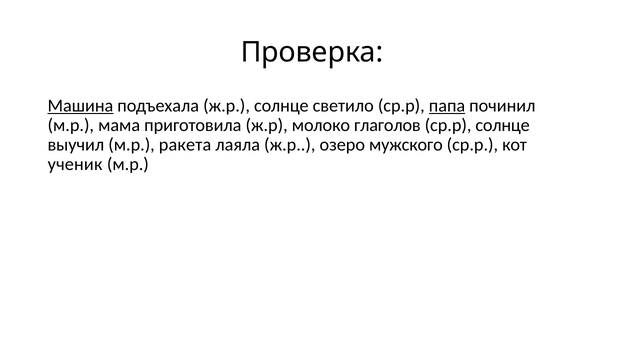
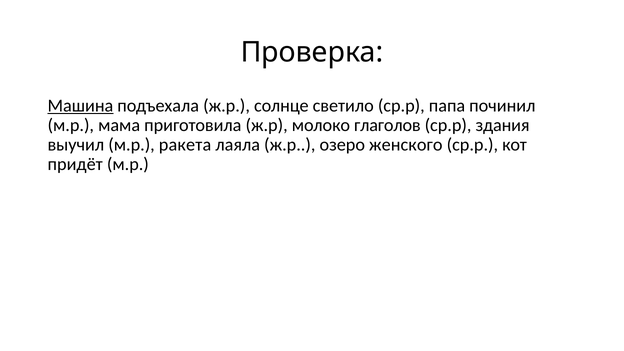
папа underline: present -> none
ср.р солнце: солнце -> здания
мужского: мужского -> женского
ученик: ученик -> придёт
